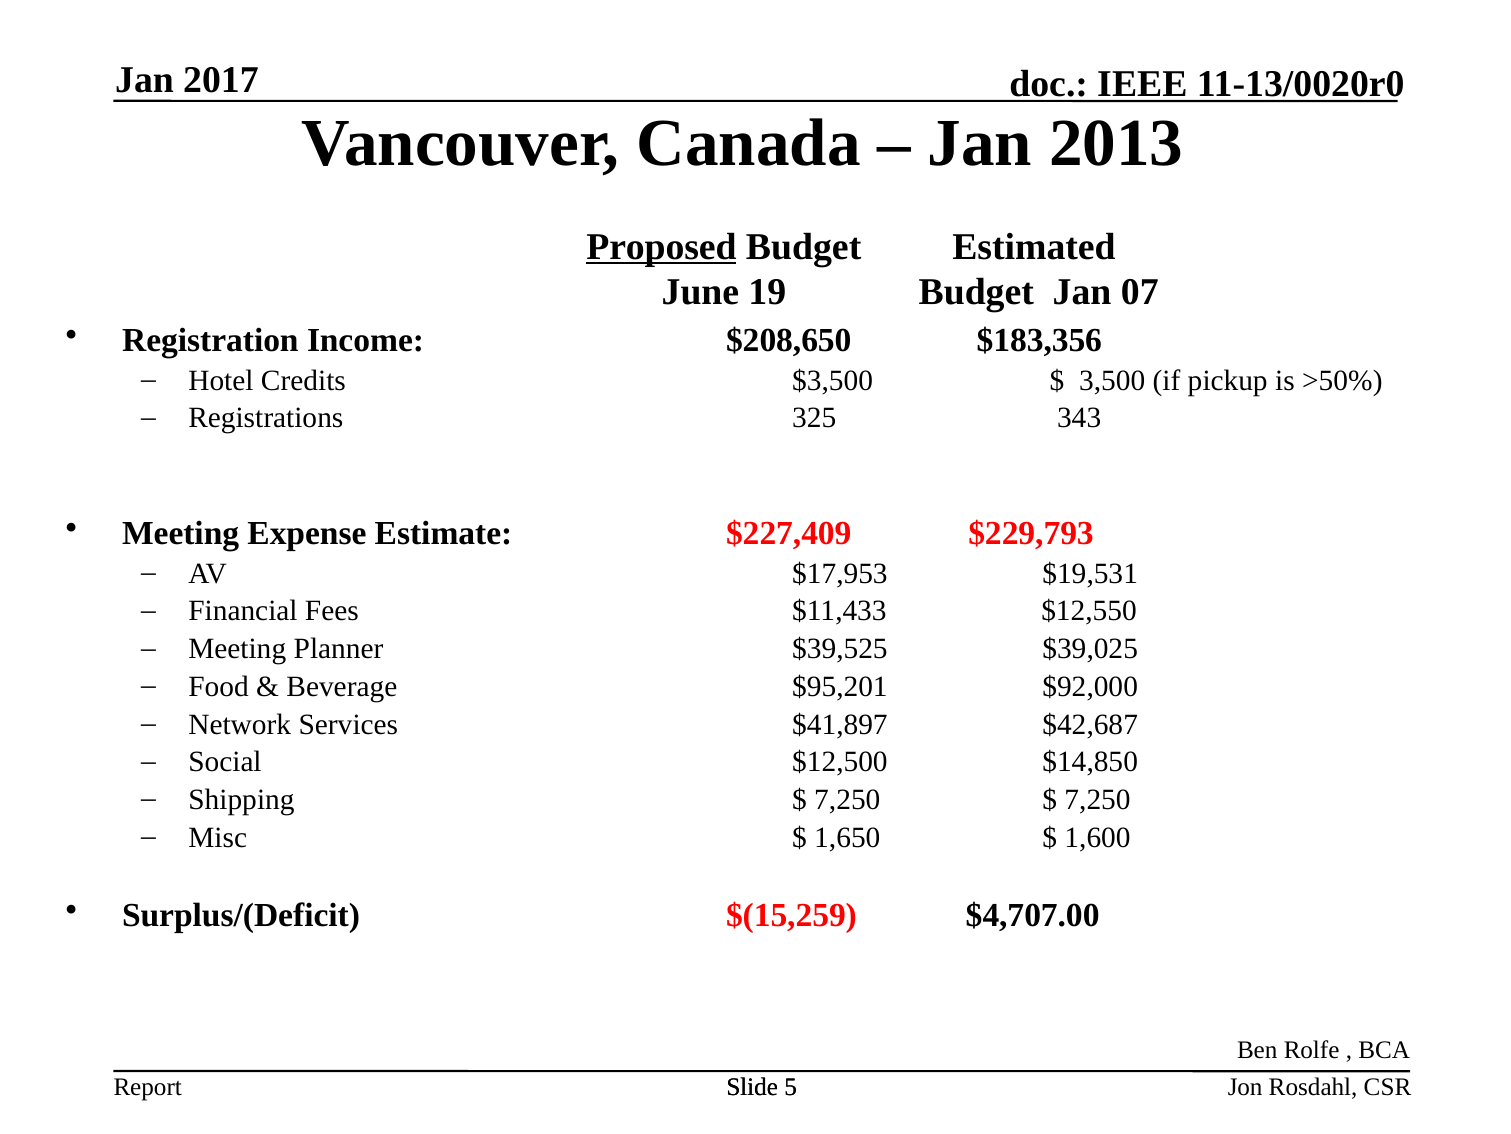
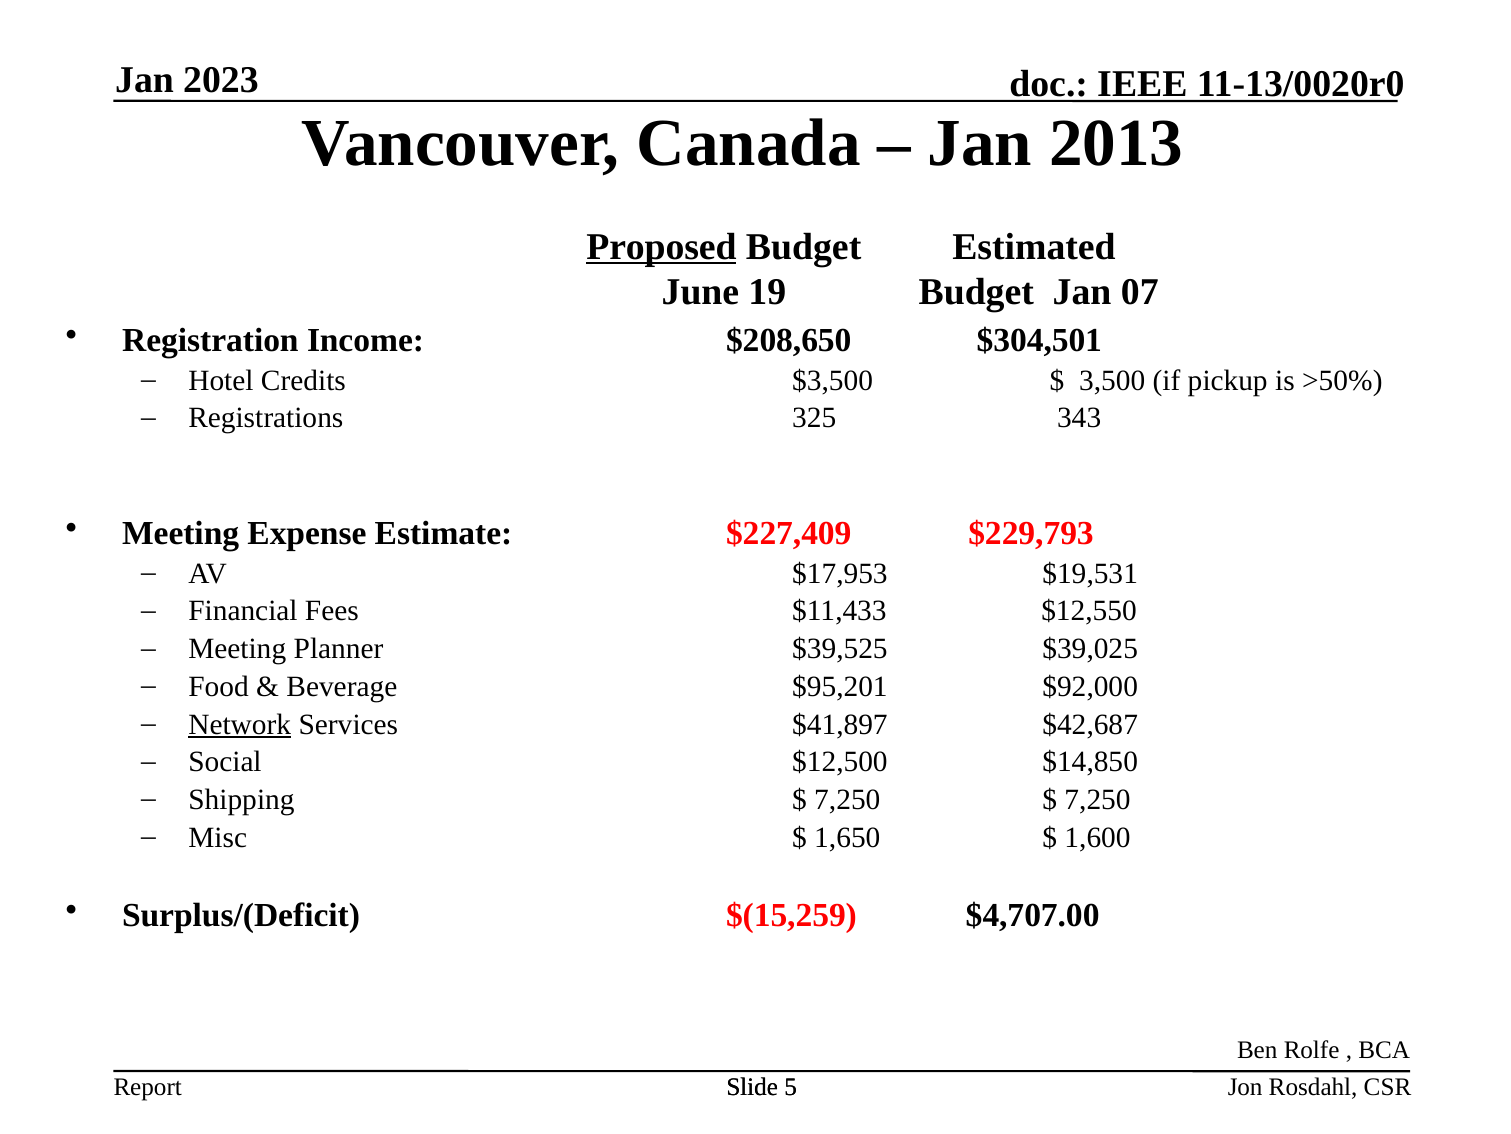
2017: 2017 -> 2023
$183,356: $183,356 -> $304,501
Network underline: none -> present
